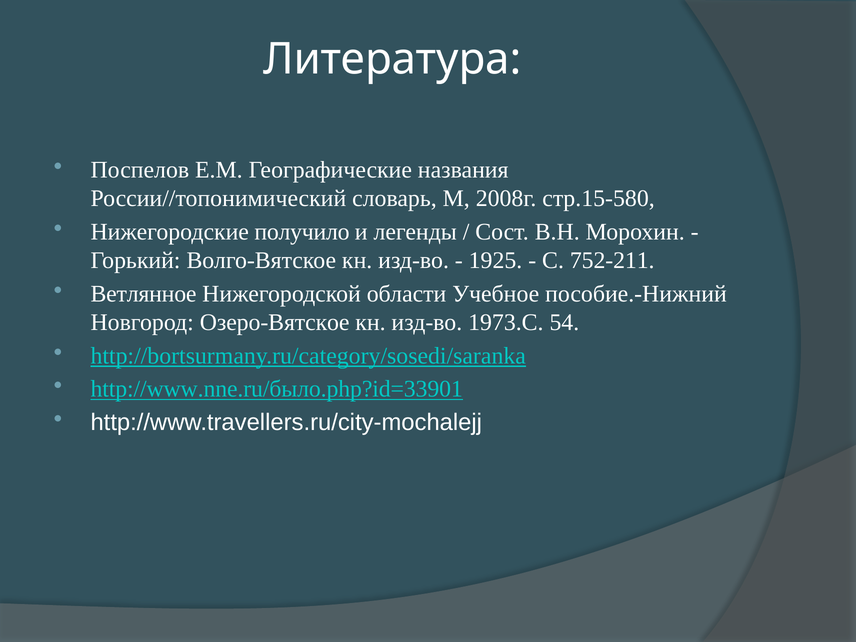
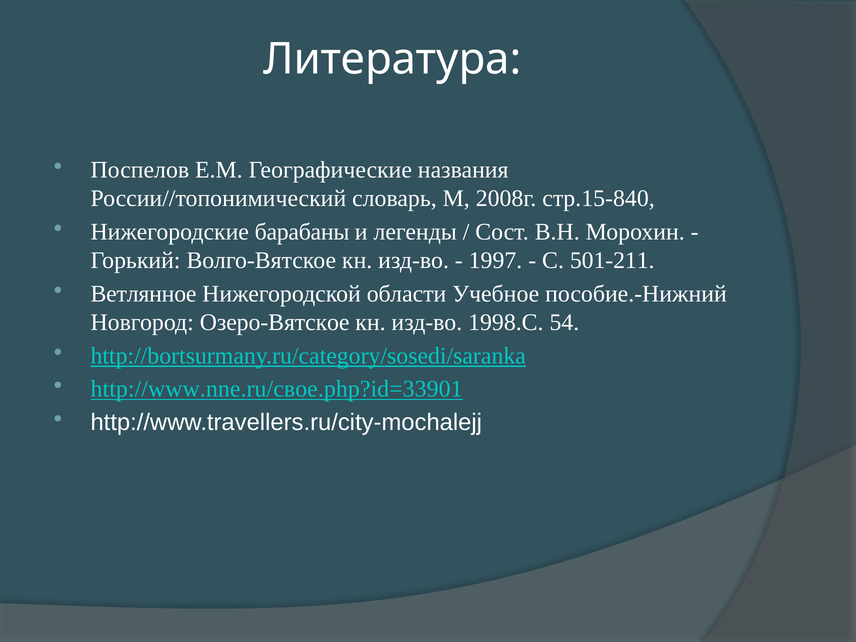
стр.15-580: стр.15-580 -> стр.15-840
получило: получило -> барабаны
1925: 1925 -> 1997
752-211: 752-211 -> 501-211
1973.С: 1973.С -> 1998.С
http://www.nnе.ru/было.рhр?id=33901: http://www.nnе.ru/было.рhр?id=33901 -> http://www.nnе.ru/свое.рhр?id=33901
